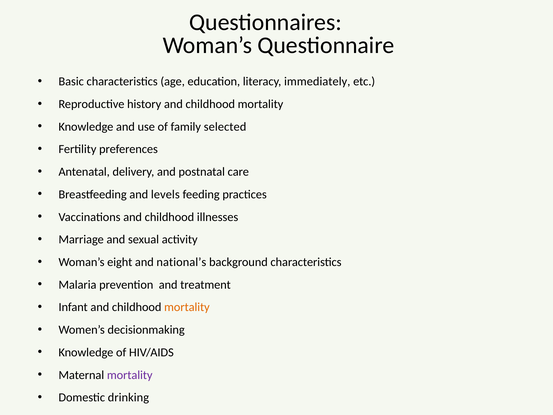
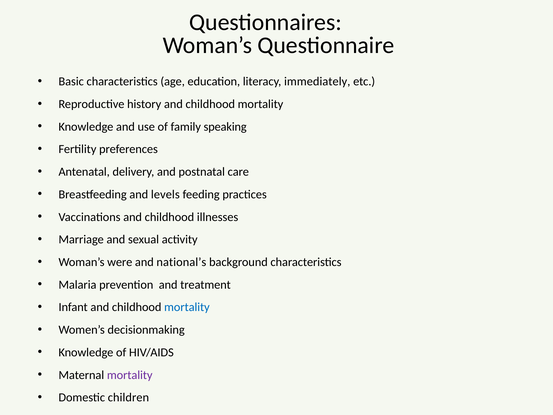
selected: selected -> speaking
eight: eight -> were
mortality at (187, 307) colour: orange -> blue
drinking: drinking -> children
